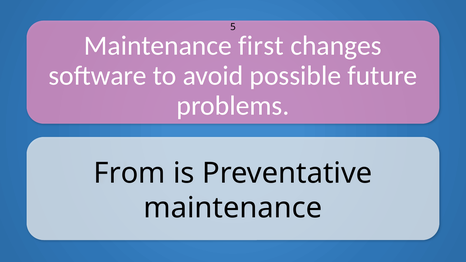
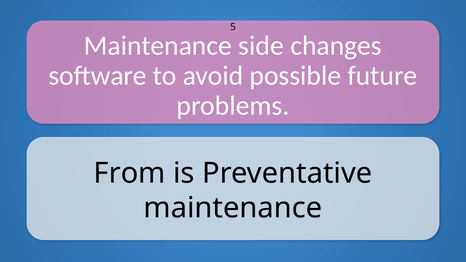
first: first -> side
